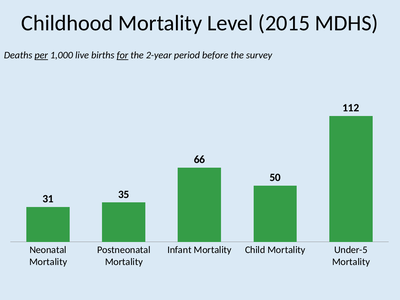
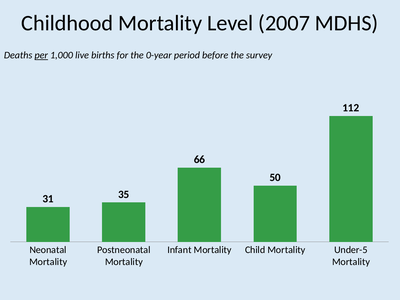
2015: 2015 -> 2007
for underline: present -> none
2-year: 2-year -> 0-year
